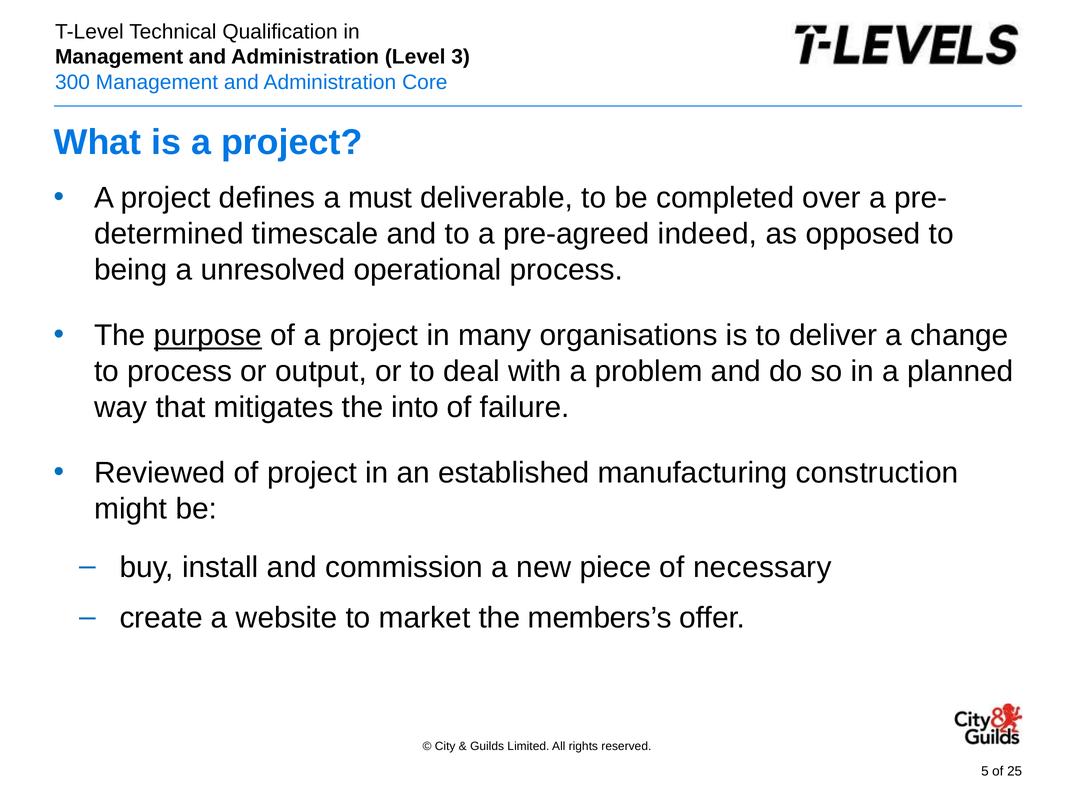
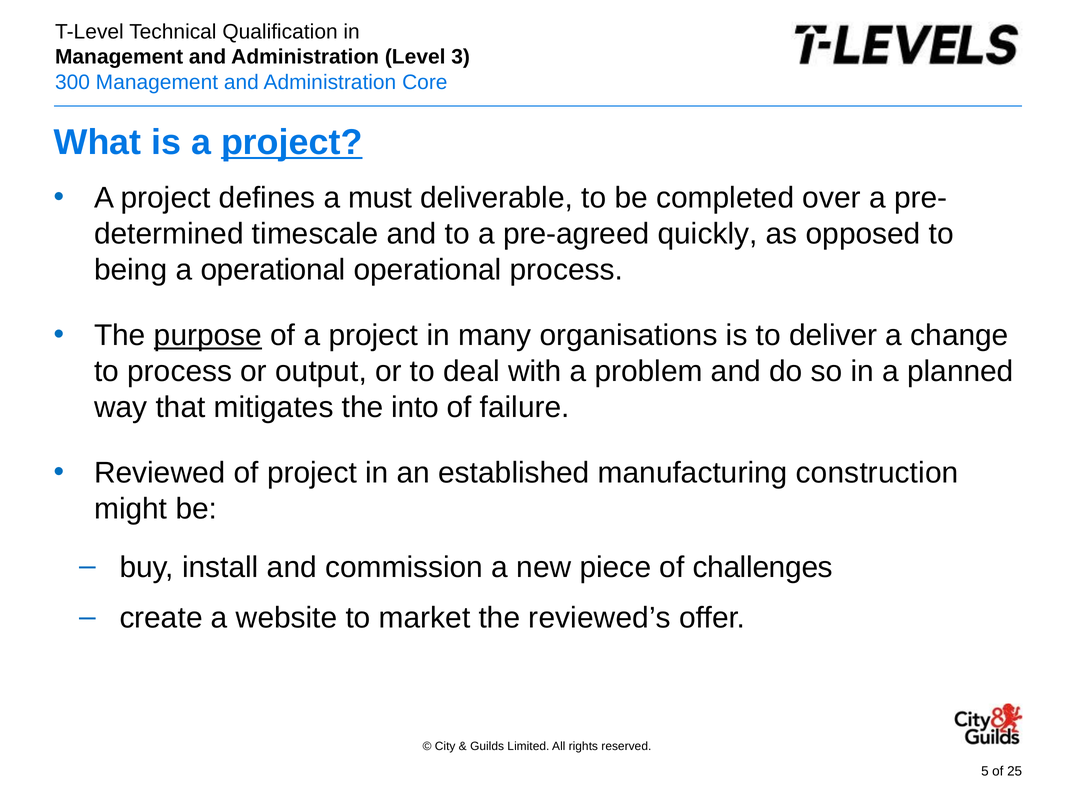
project at (292, 143) underline: none -> present
indeed: indeed -> quickly
a unresolved: unresolved -> operational
necessary: necessary -> challenges
members’s: members’s -> reviewed’s
